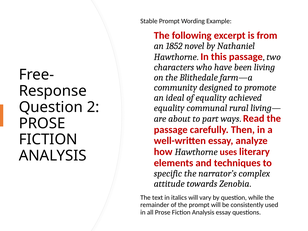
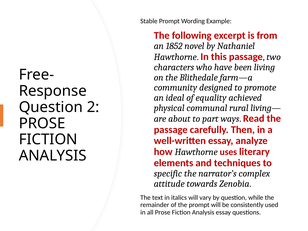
equality at (169, 108): equality -> physical
